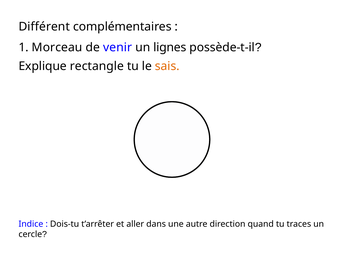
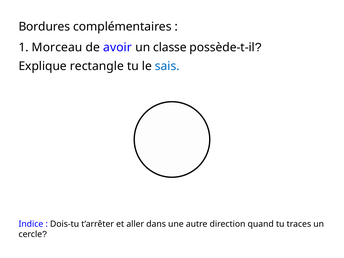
Différent: Différent -> Bordures
venir: venir -> avoir
lignes: lignes -> classe
sais colour: orange -> blue
